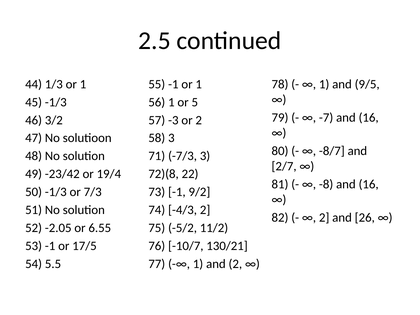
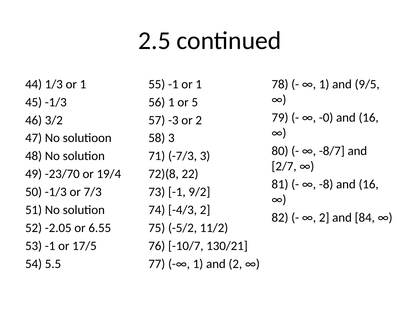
-7: -7 -> -0
-23/42: -23/42 -> -23/70
26: 26 -> 84
